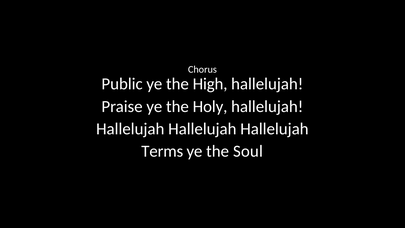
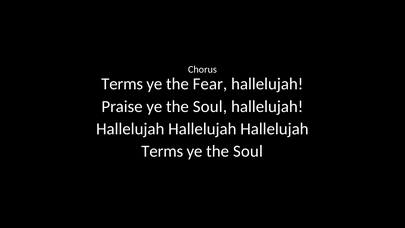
Public at (122, 84): Public -> Terms
High: High -> Fear
Praise ye the Holy: Holy -> Soul
